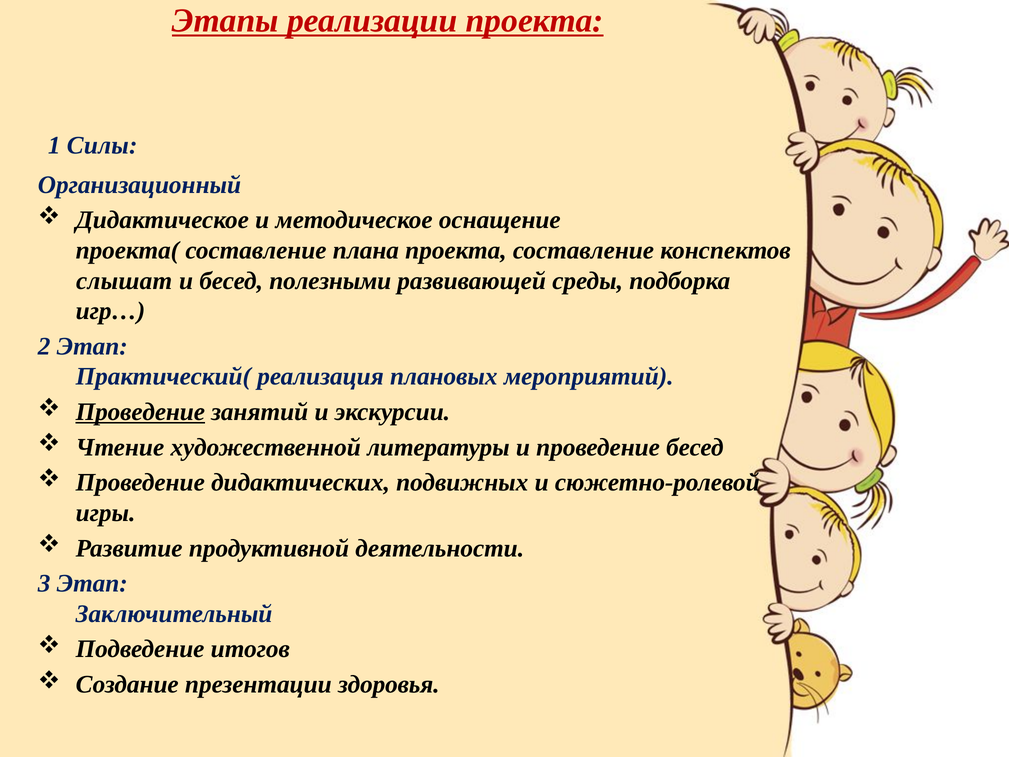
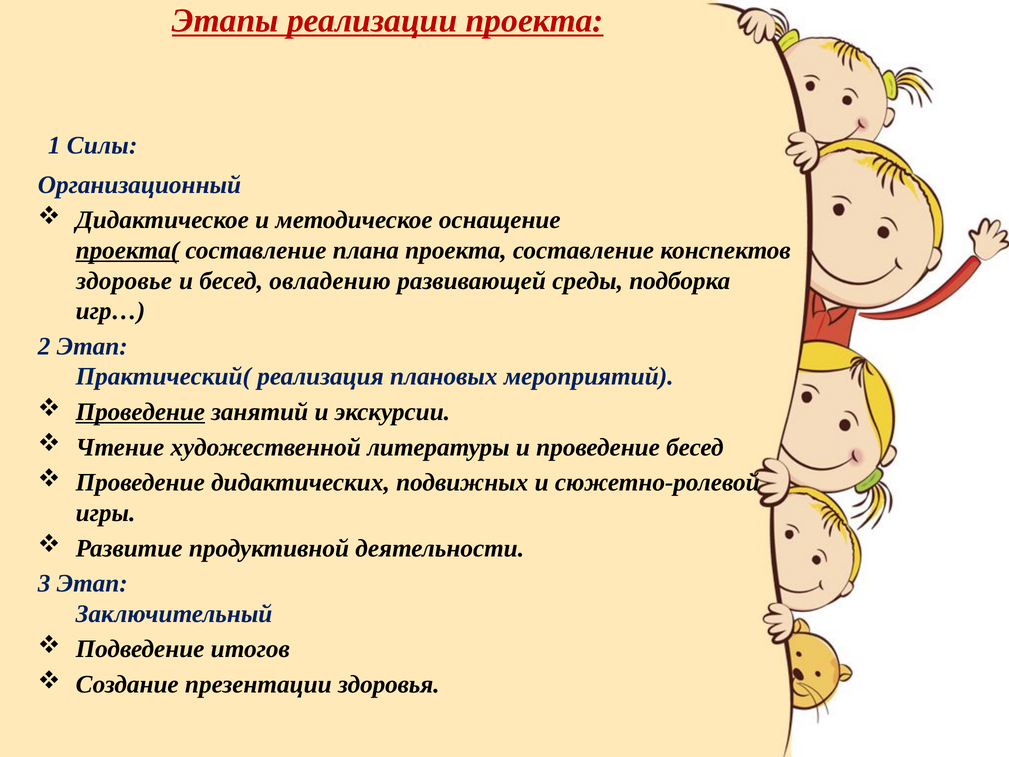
проекта( underline: none -> present
слышат: слышат -> здоровье
полезными: полезными -> овладению
